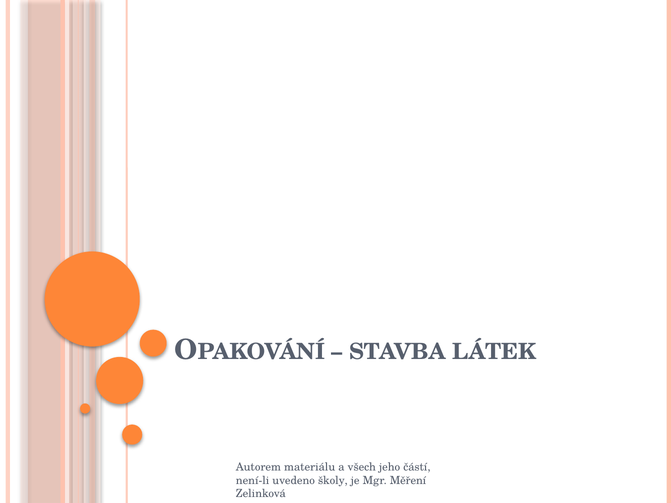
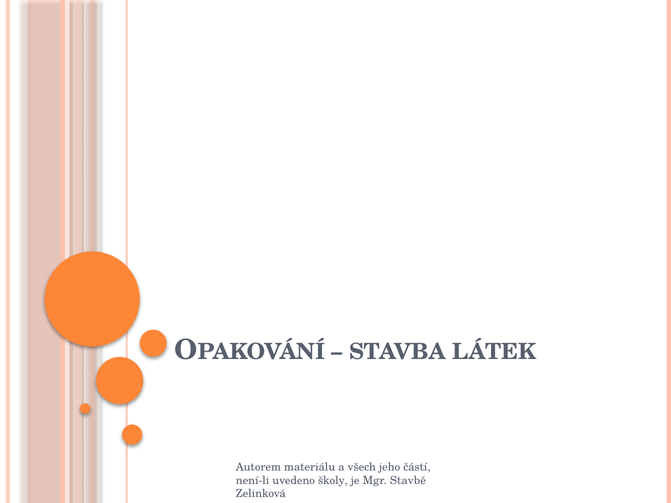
Měření: Měření -> Stavbě
